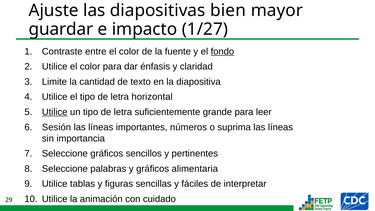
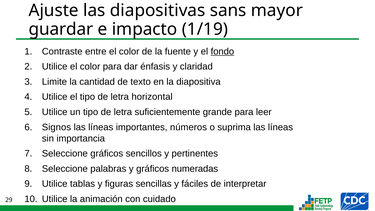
bien: bien -> sans
1/27: 1/27 -> 1/19
Utilice at (55, 112) underline: present -> none
Sesión: Sesión -> Signos
alimentaria: alimentaria -> numeradas
